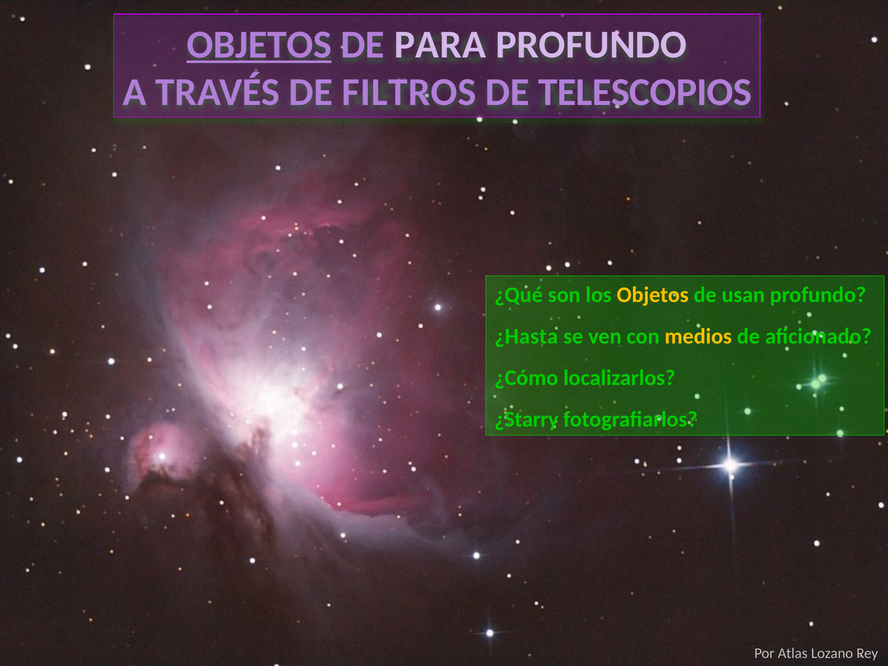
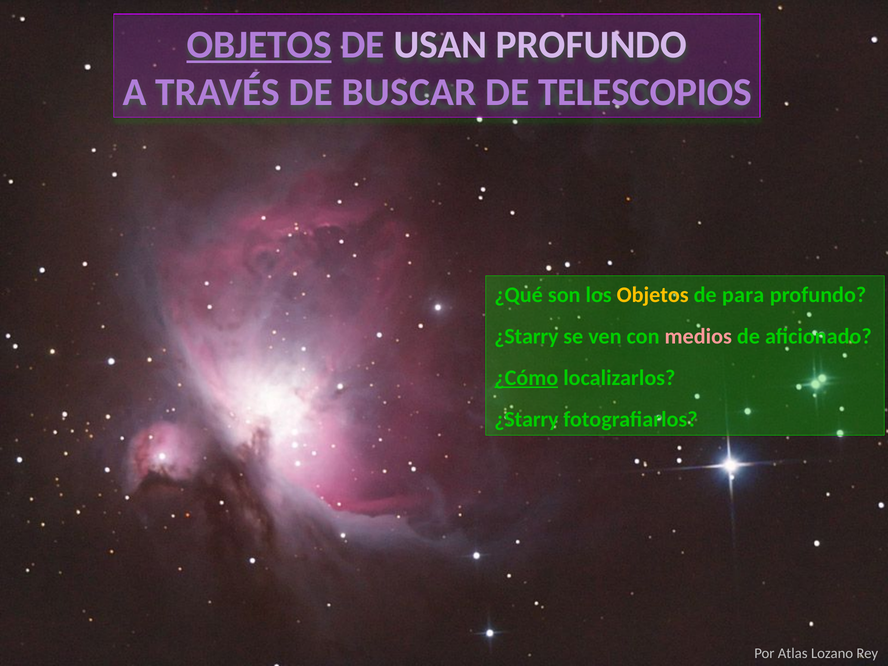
PARA: PARA -> USAN
FILTROS: FILTROS -> BUSCAR
usan: usan -> para
¿Hasta at (526, 336): ¿Hasta -> ¿Starry
medios colour: yellow -> pink
¿Cómo underline: none -> present
